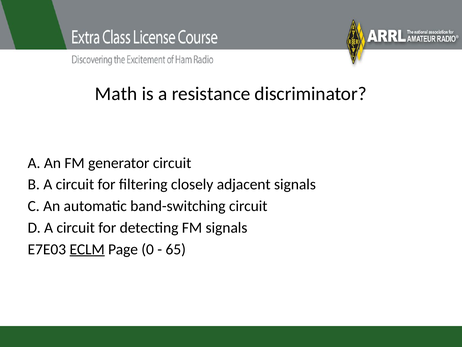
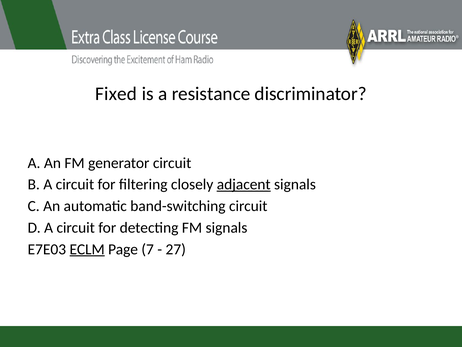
Math: Math -> Fixed
adjacent underline: none -> present
0: 0 -> 7
65: 65 -> 27
